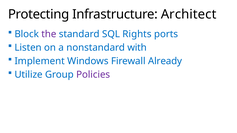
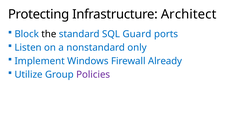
the colour: purple -> black
Rights: Rights -> Guard
with: with -> only
